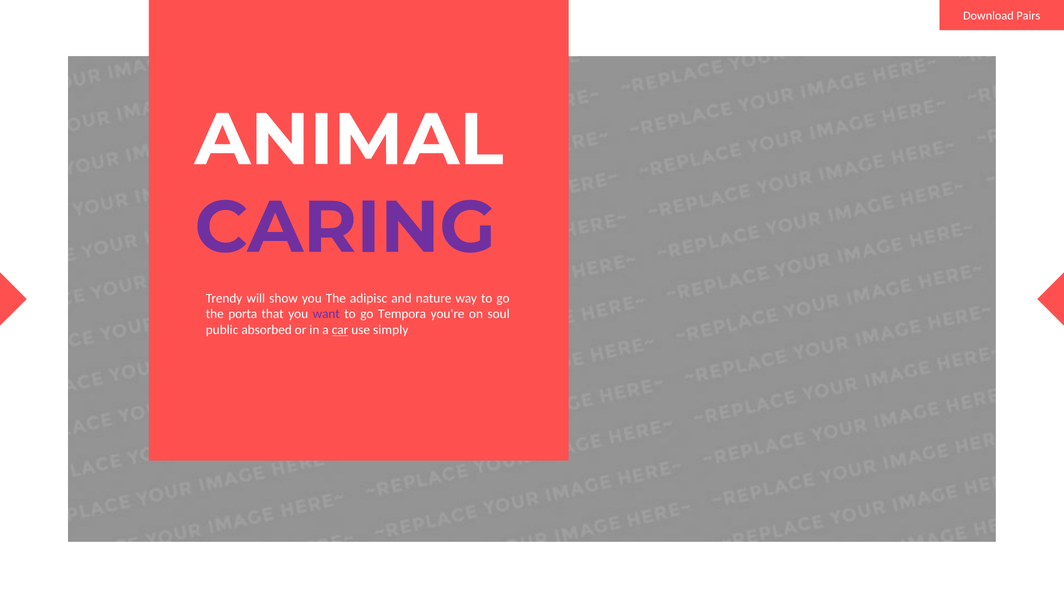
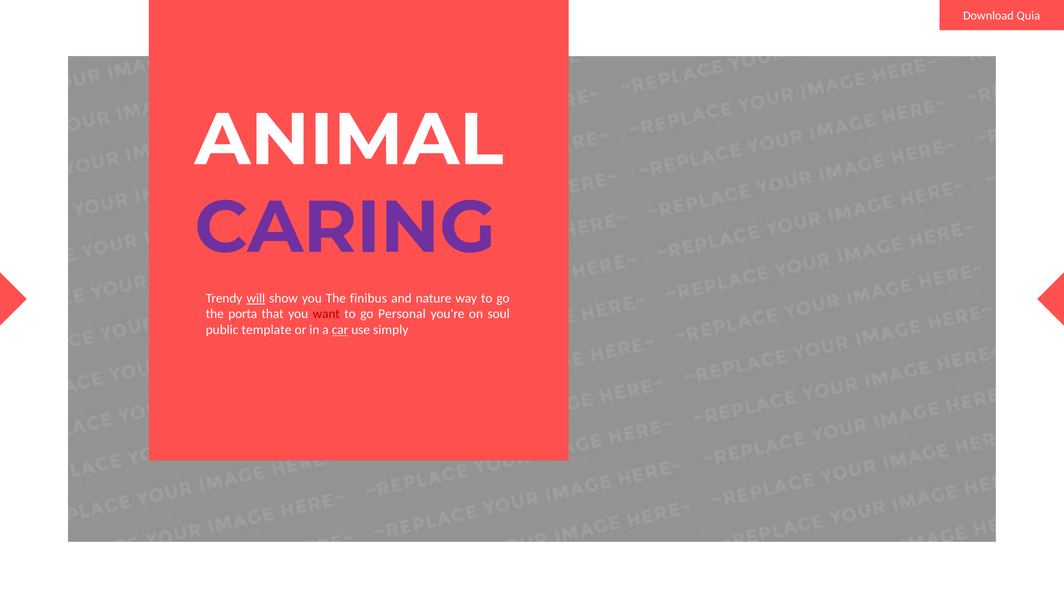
Pairs: Pairs -> Quia
will underline: none -> present
adipisc: adipisc -> finibus
want colour: purple -> red
Tempora: Tempora -> Personal
absorbed: absorbed -> template
